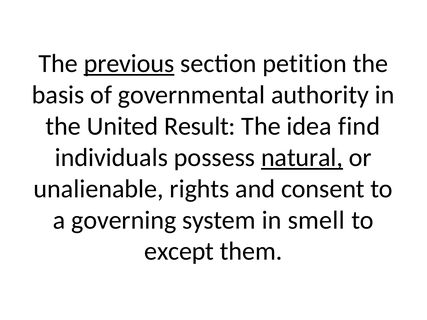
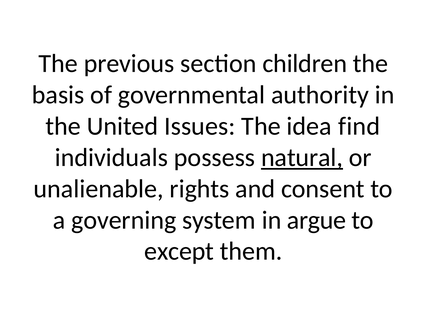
previous underline: present -> none
petition: petition -> children
Result: Result -> Issues
smell: smell -> argue
